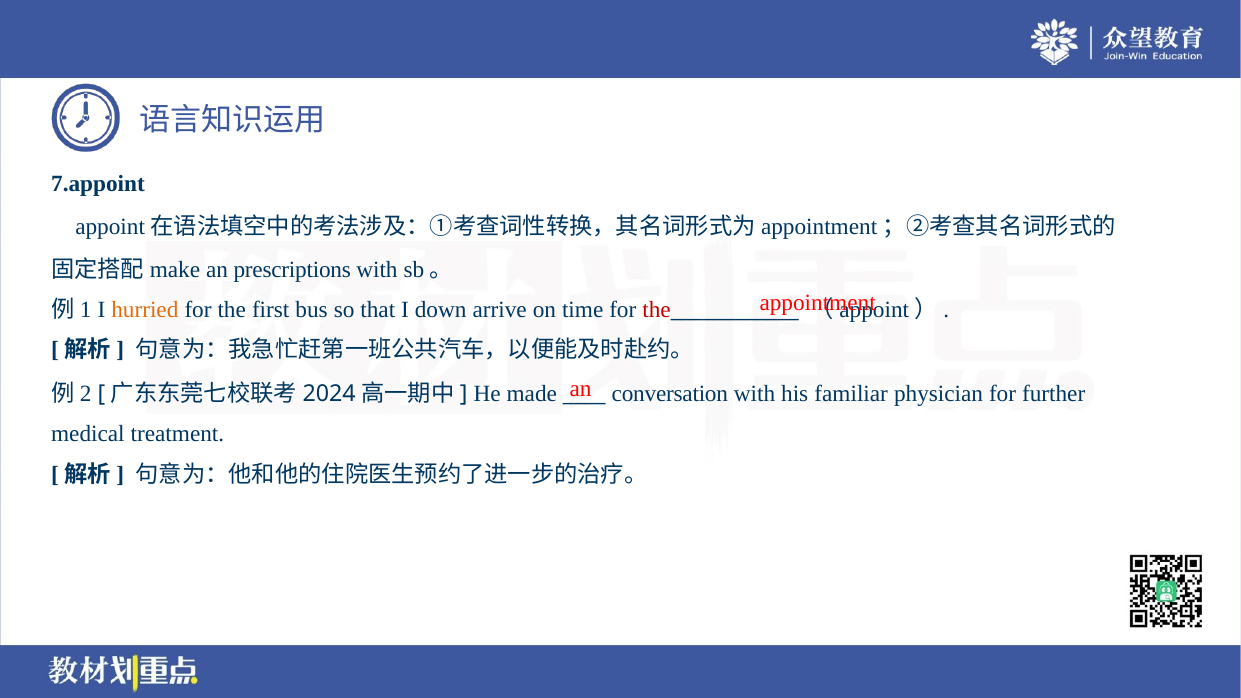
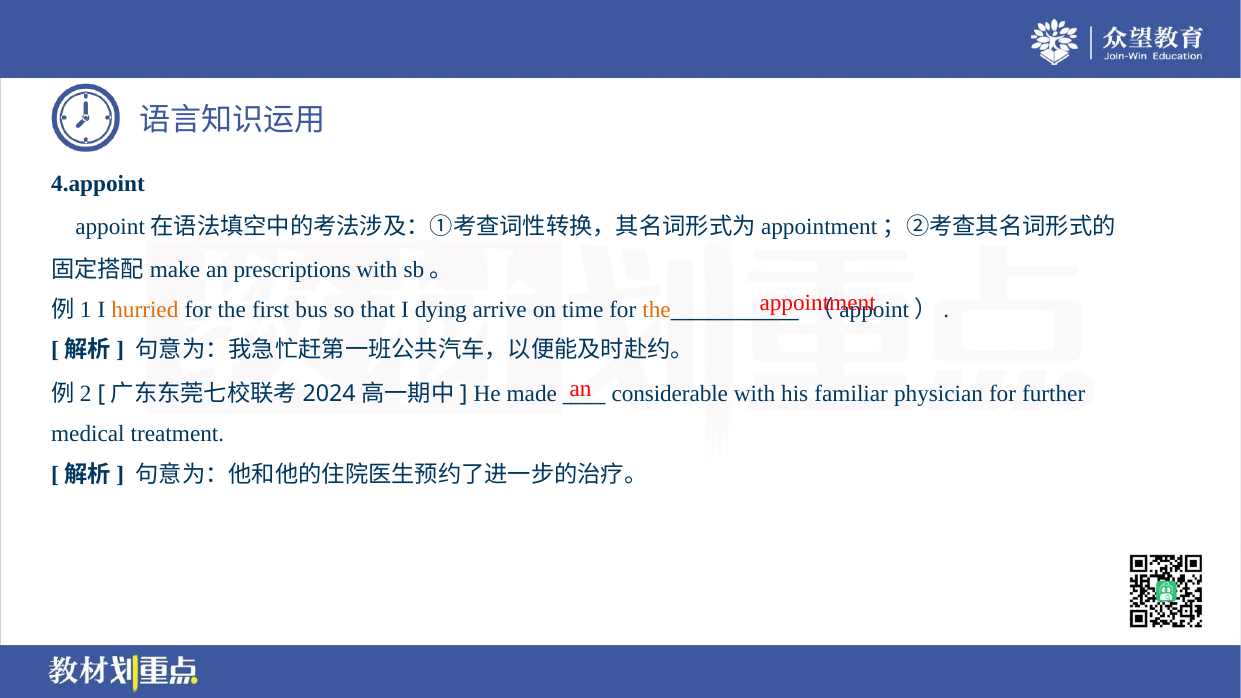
7.appoint: 7.appoint -> 4.appoint
down: down -> dying
the at (657, 310) colour: red -> orange
conversation: conversation -> considerable
